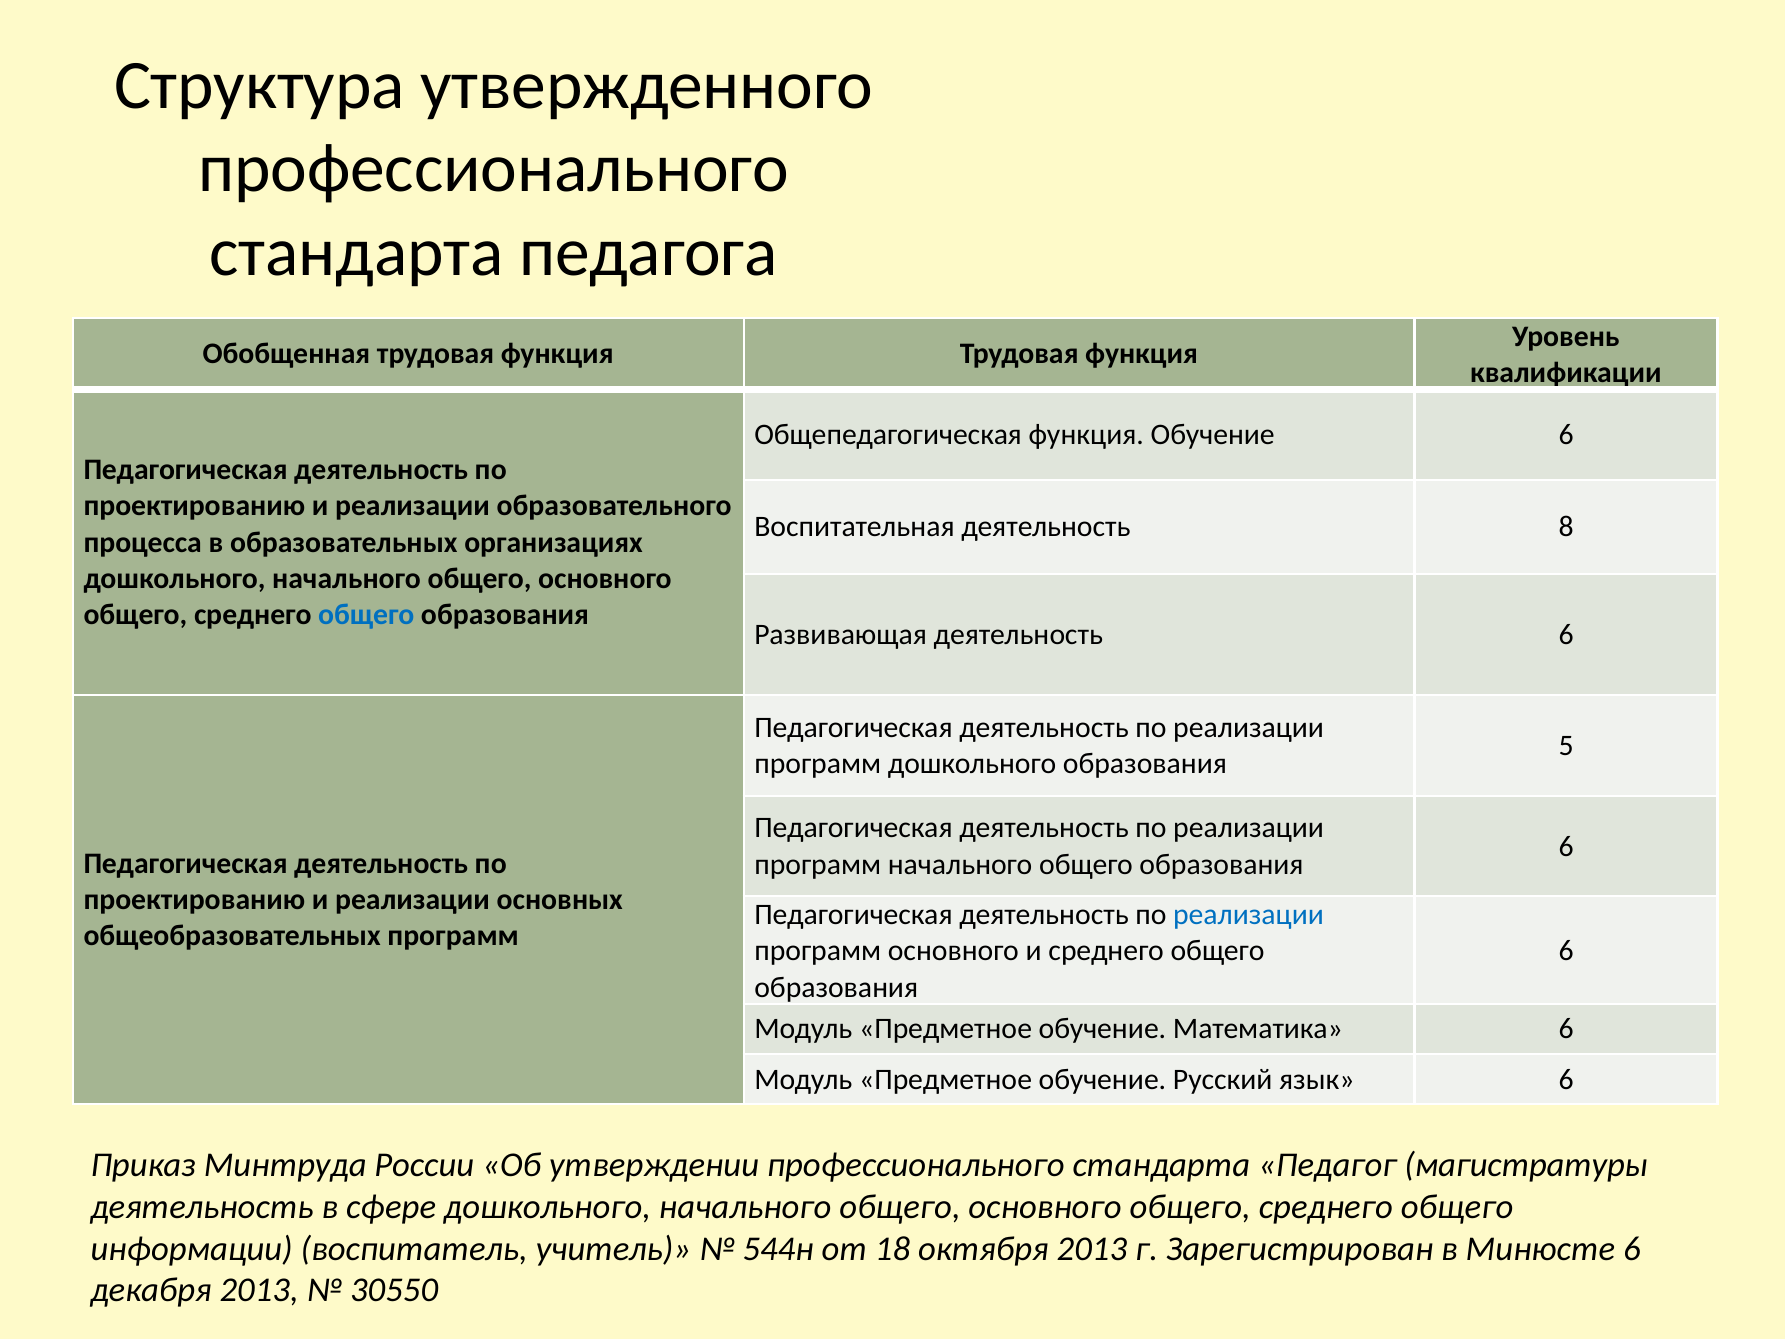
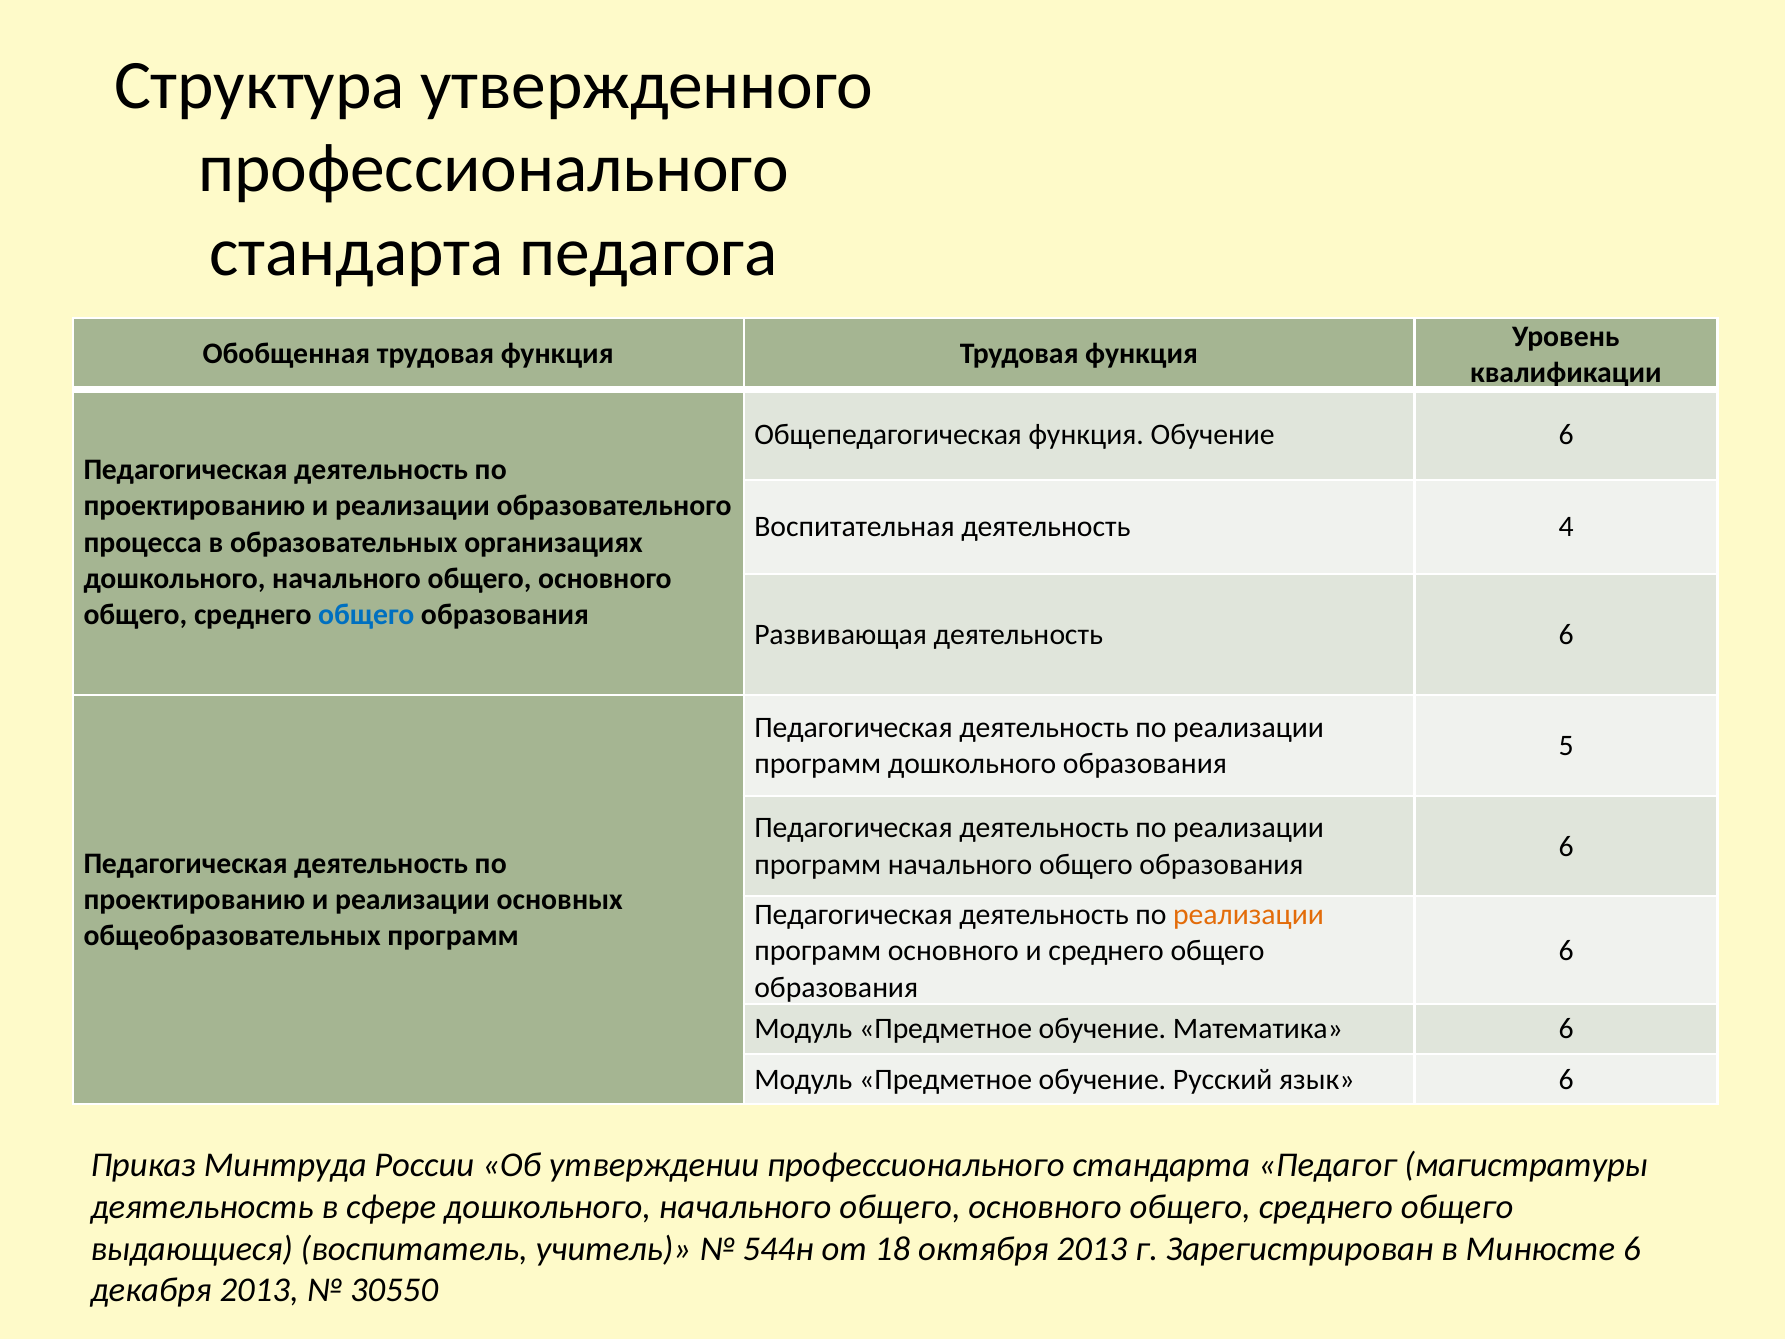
8: 8 -> 4
реализации at (1249, 915) colour: blue -> orange
информации: информации -> выдающиеся
